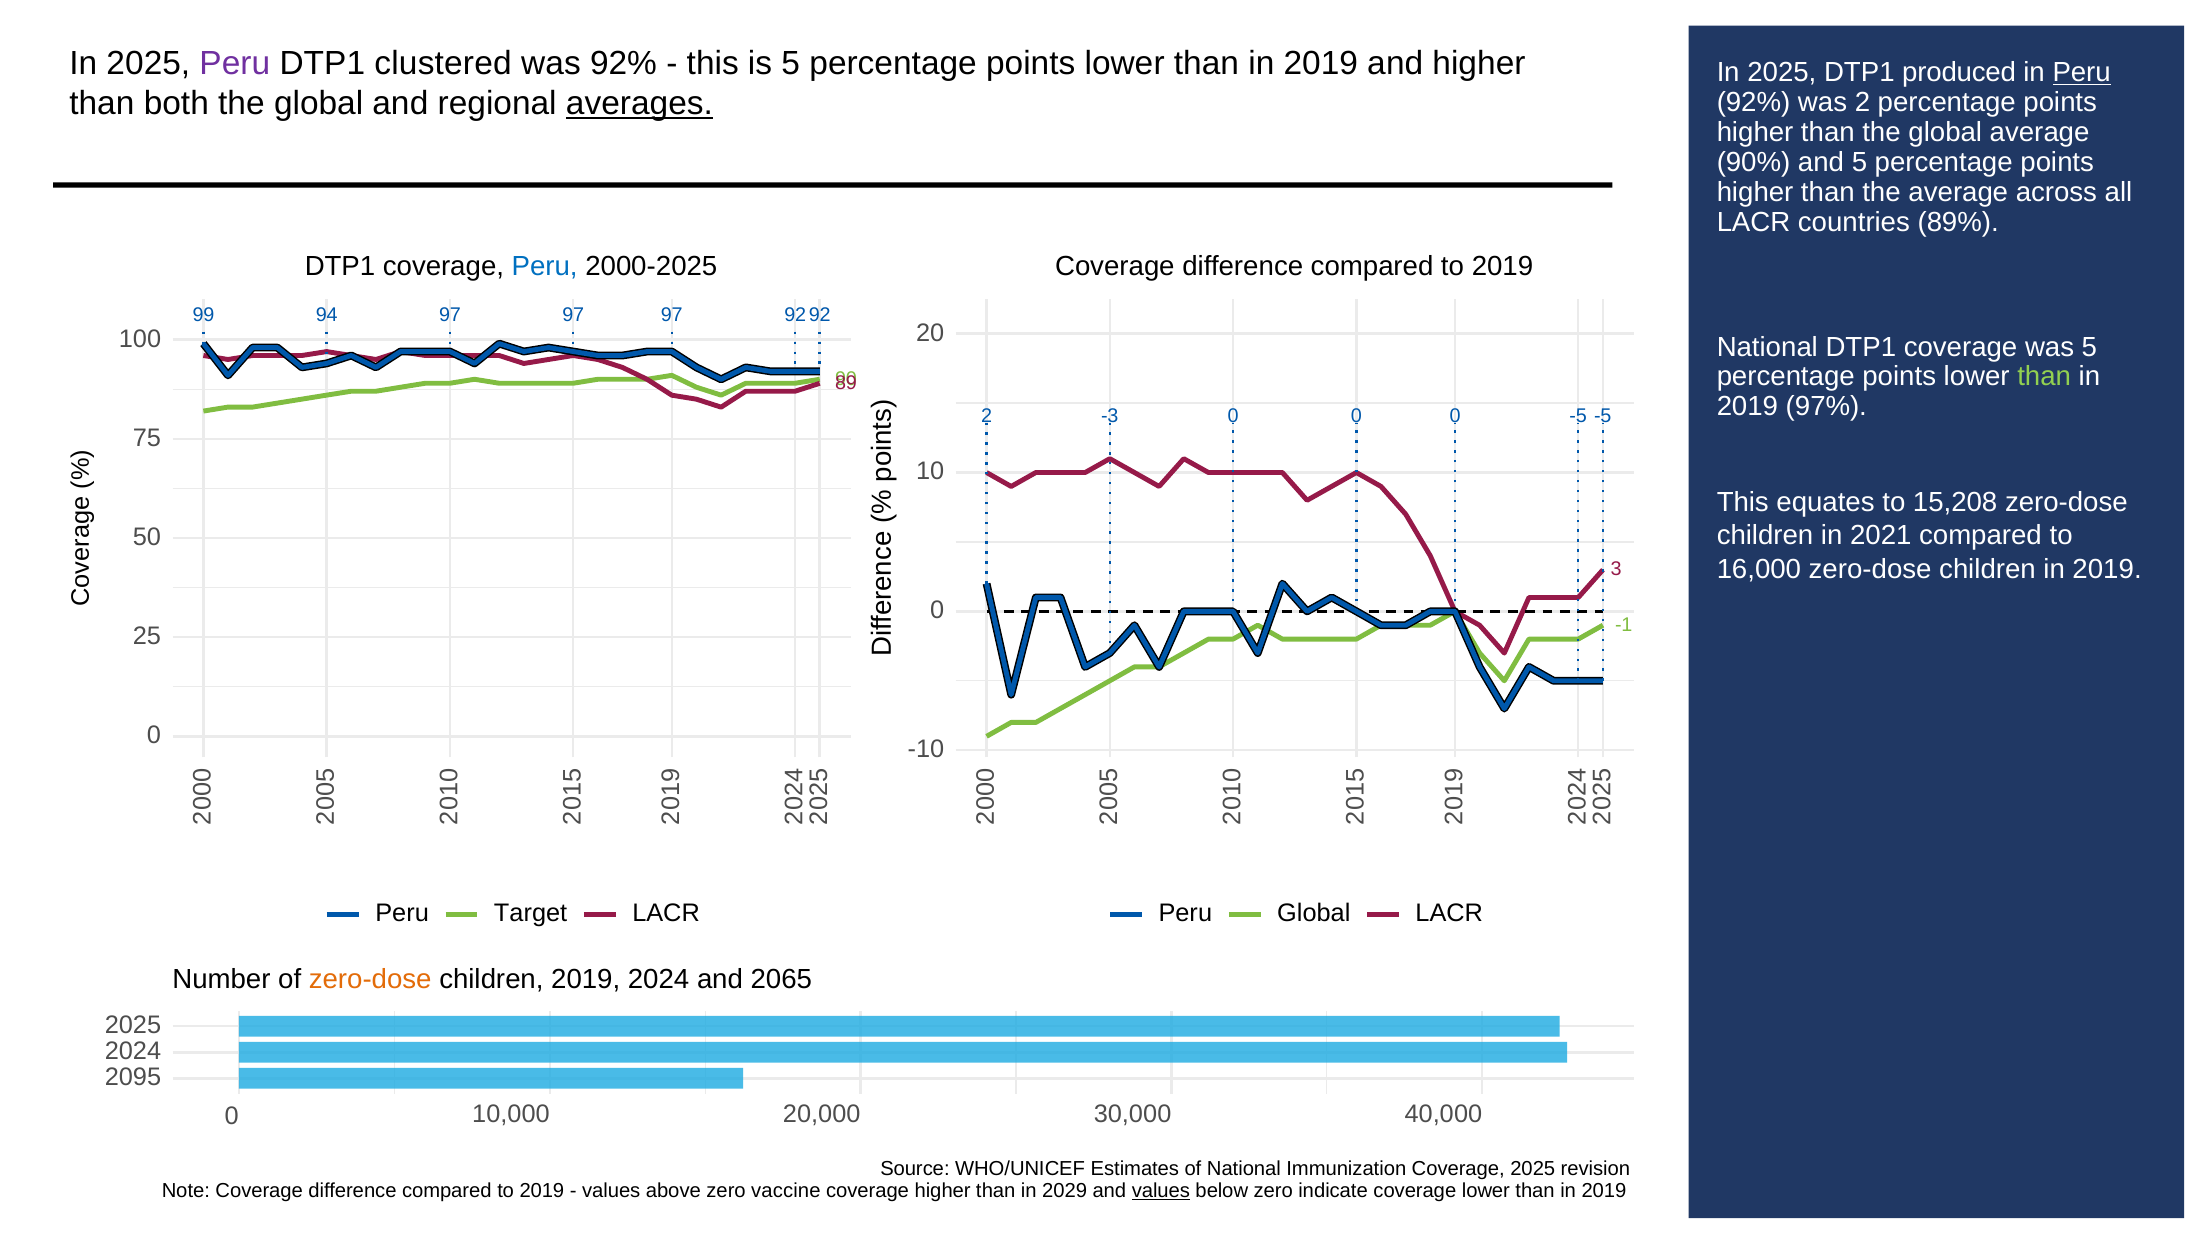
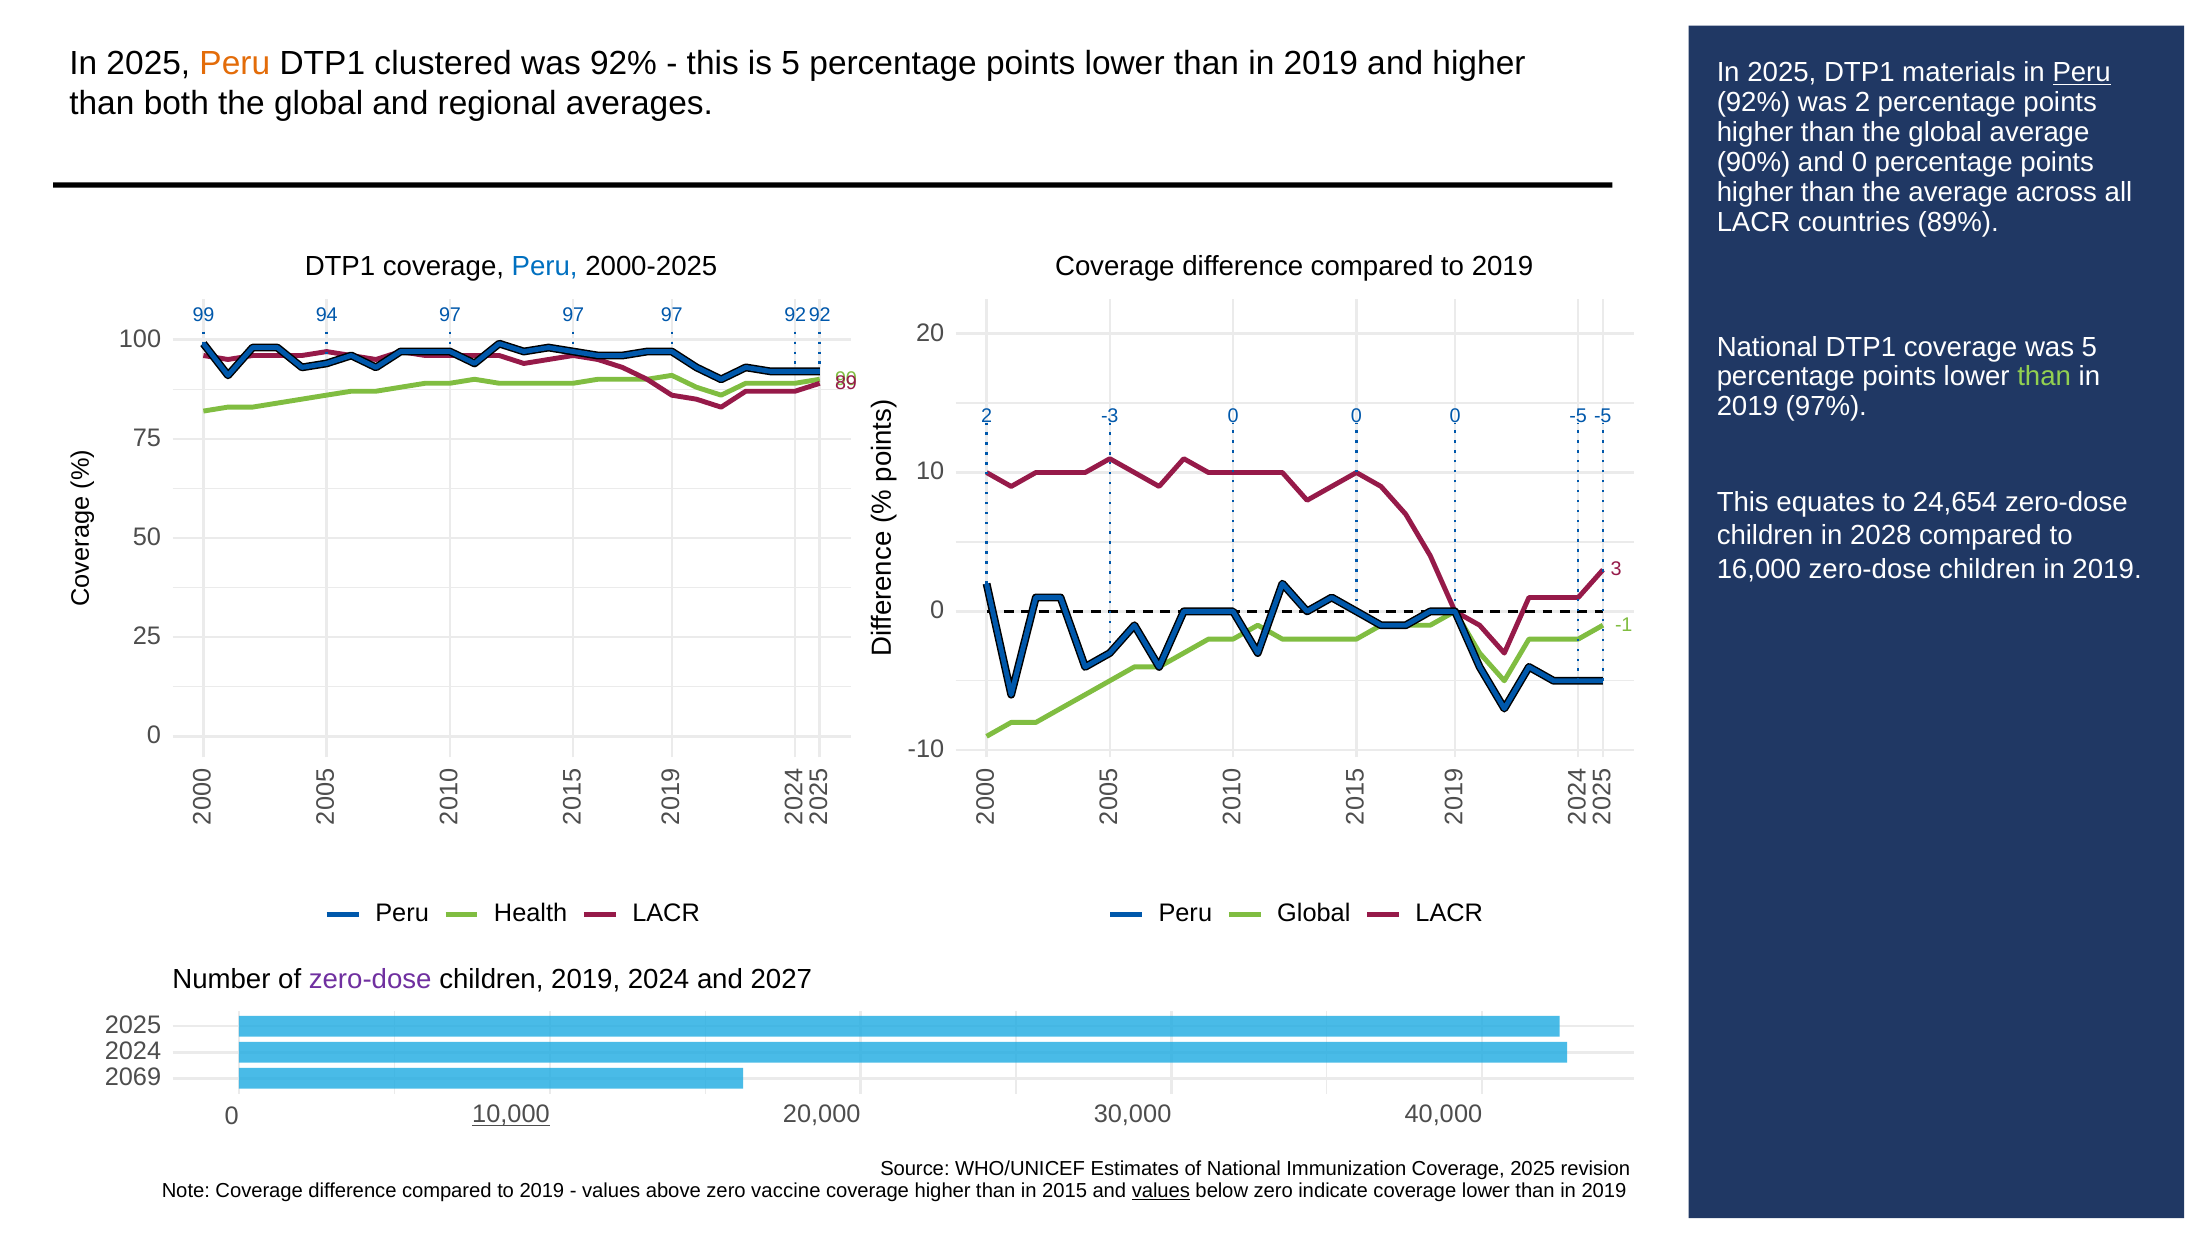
Peru at (235, 64) colour: purple -> orange
produced: produced -> materials
averages underline: present -> none
and 5: 5 -> 0
15,208: 15,208 -> 24,654
2021: 2021 -> 2028
Target: Target -> Health
zero-dose at (370, 979) colour: orange -> purple
2065: 2065 -> 2027
2095: 2095 -> 2069
10,000 underline: none -> present
2029: 2029 -> 2015
